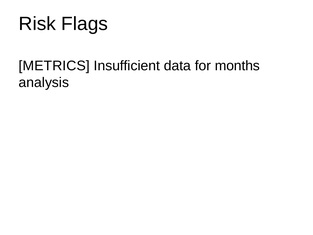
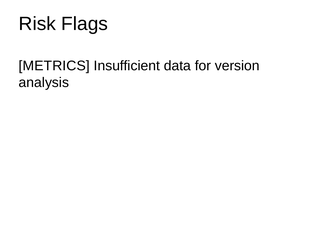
months: months -> version
